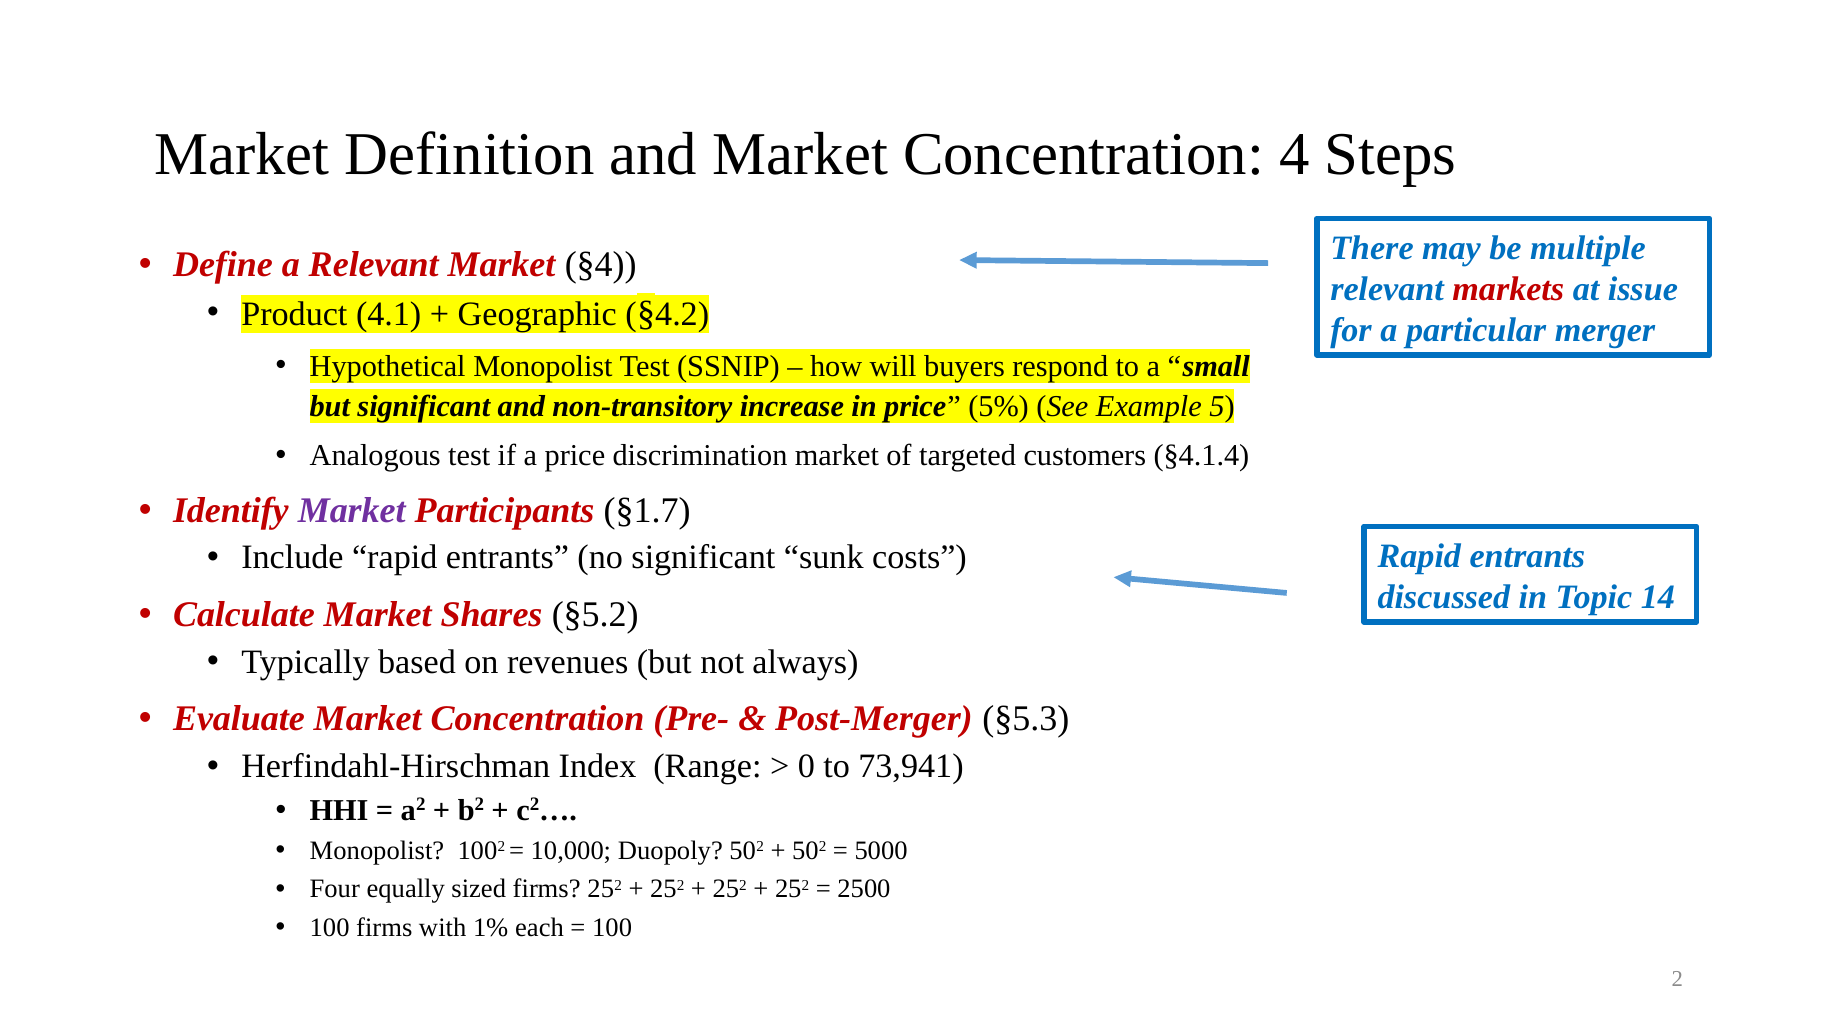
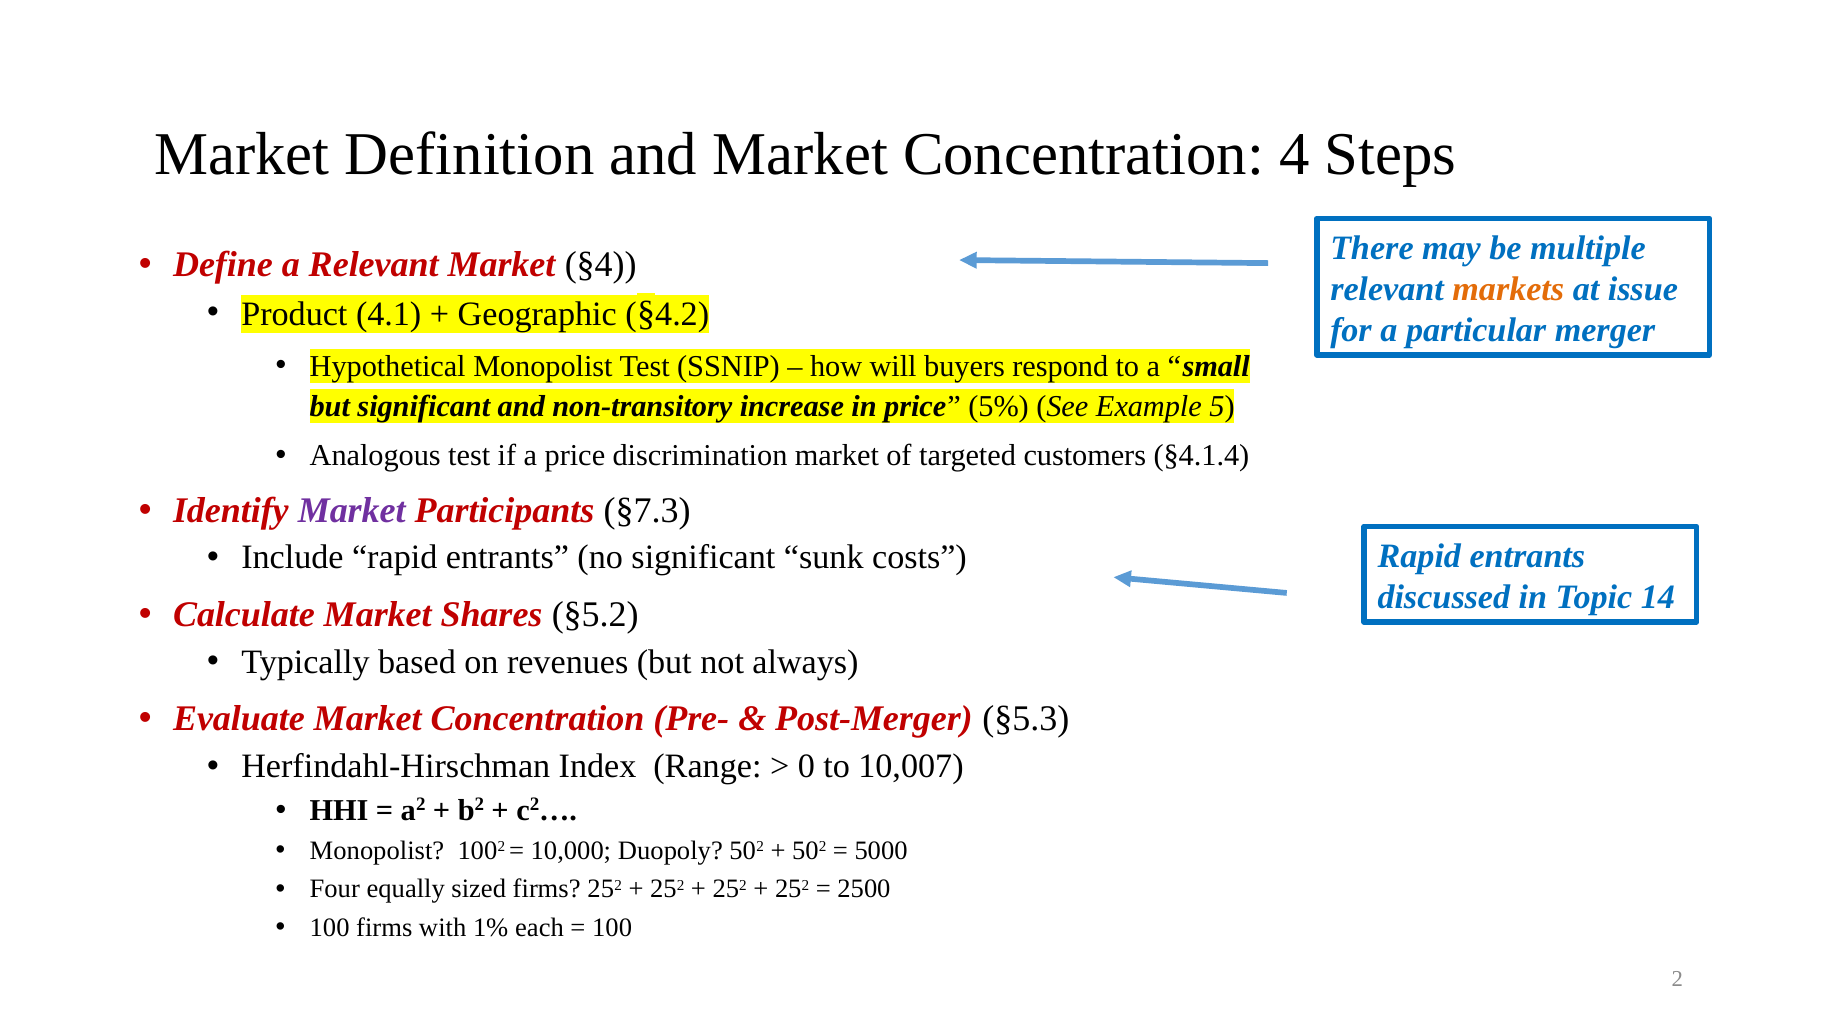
markets colour: red -> orange
§1.7: §1.7 -> §7.3
73,941: 73,941 -> 10,007
